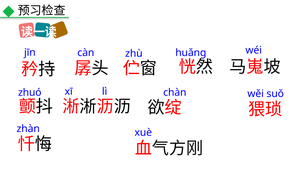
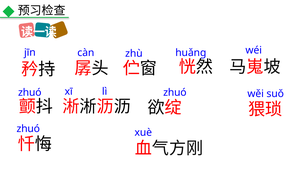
chàn at (175, 92): chàn -> zhuó
zhàn at (28, 129): zhàn -> zhuó
